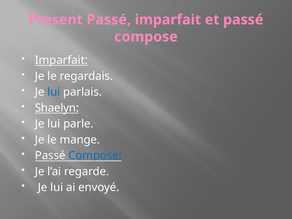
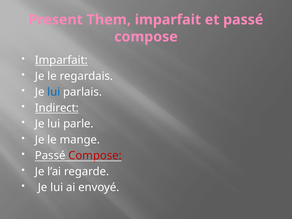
Present Passé: Passé -> Them
Shaelyn: Shaelyn -> Indirect
Compose at (95, 156) colour: blue -> red
